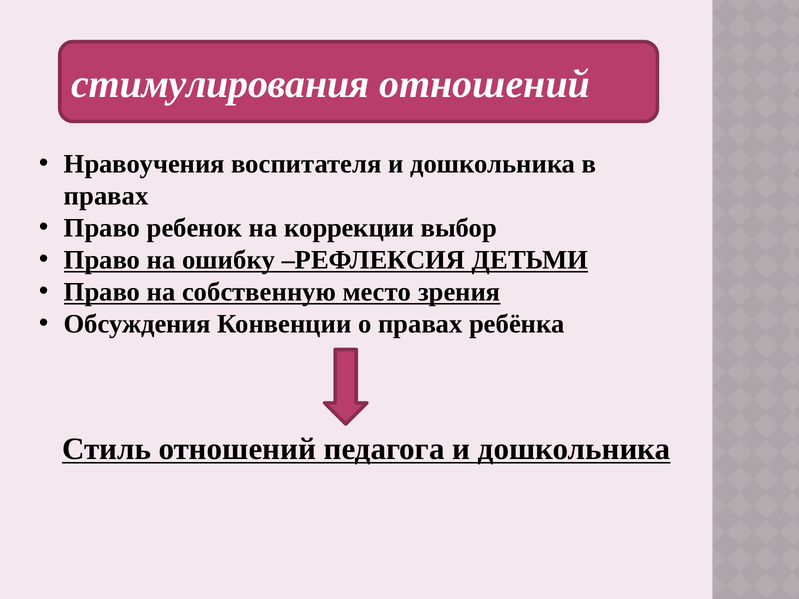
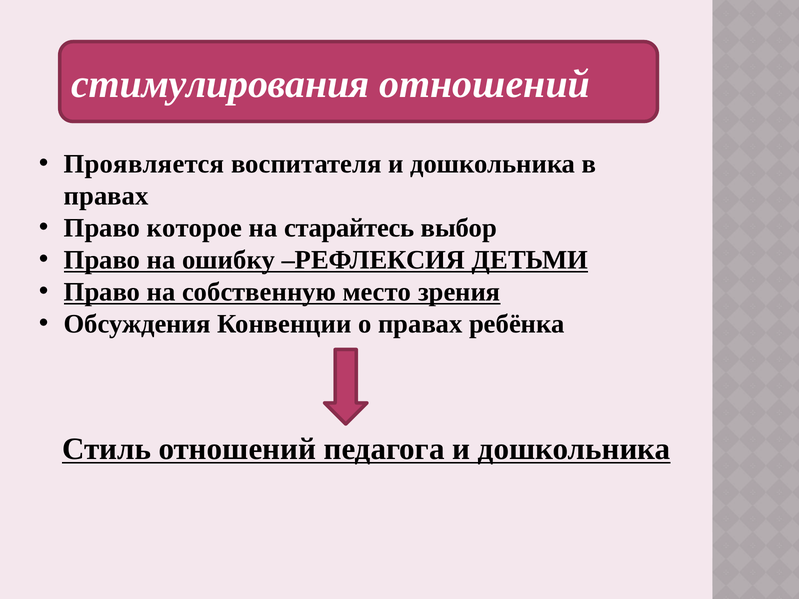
Нравоучения: Нравоучения -> Проявляется
ребенок: ребенок -> которое
коррекции: коррекции -> старайтесь
